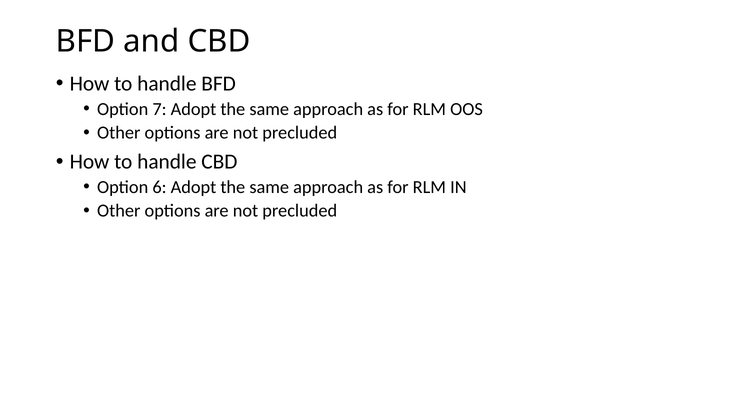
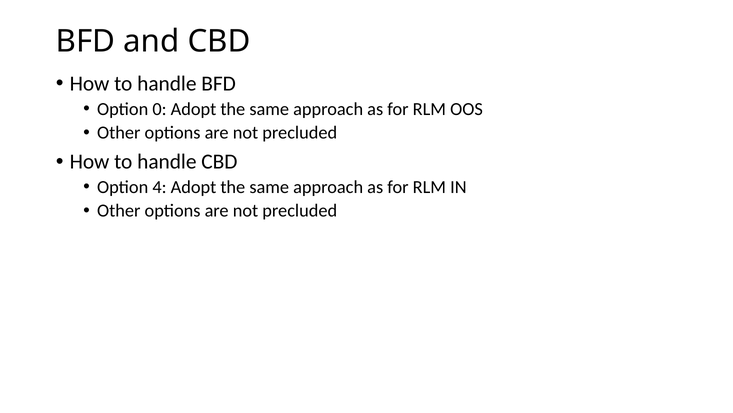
7: 7 -> 0
6: 6 -> 4
